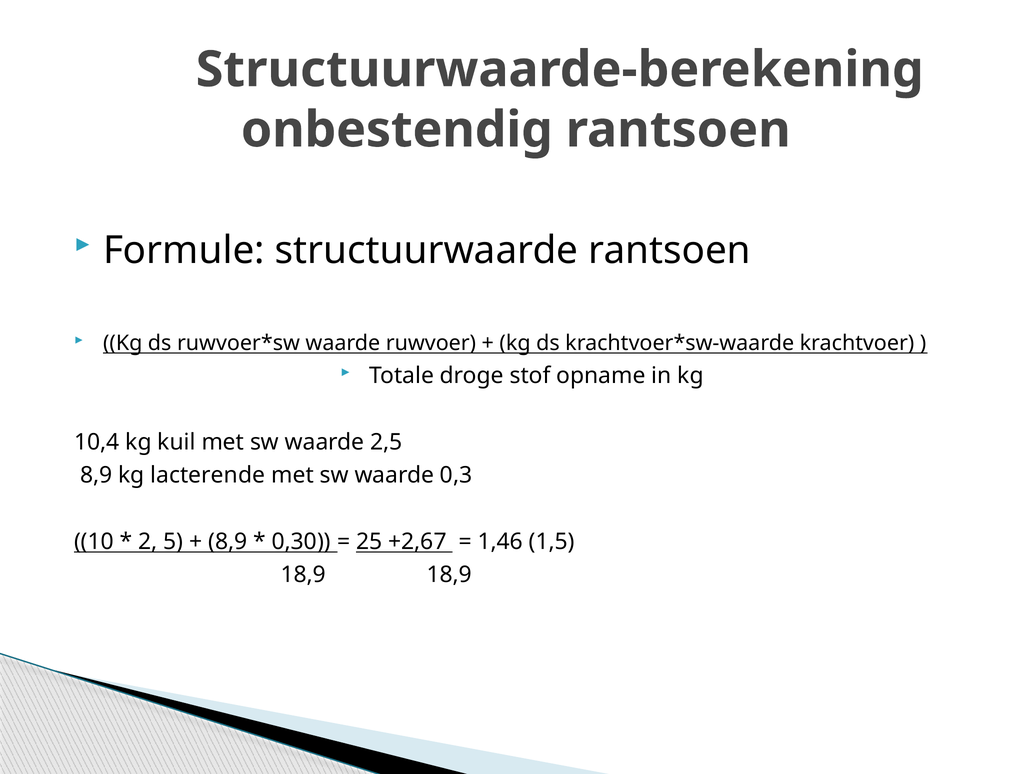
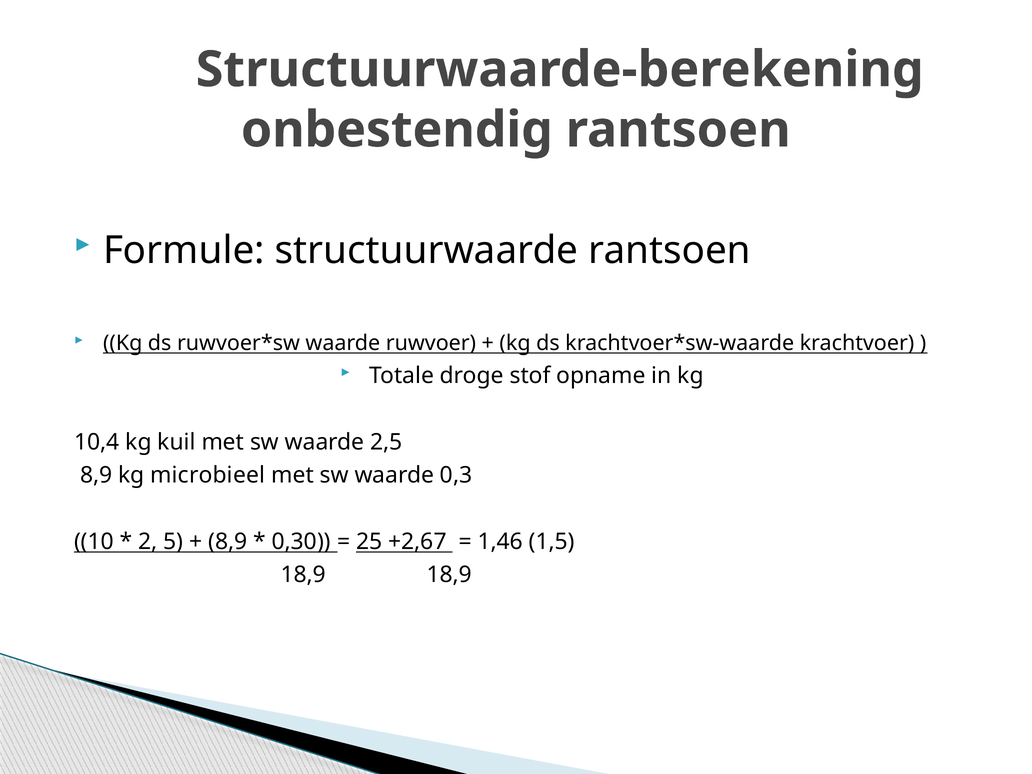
lacterende: lacterende -> microbieel
